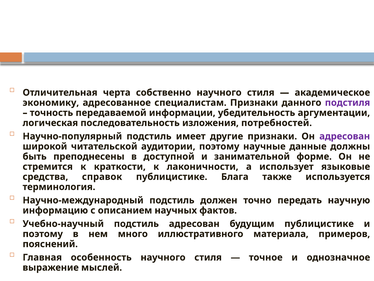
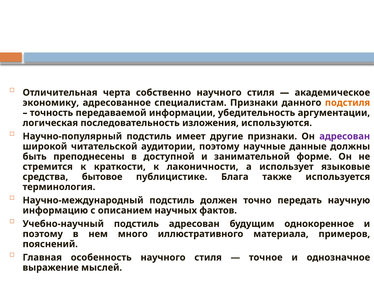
подстиля colour: purple -> orange
потребностей: потребностей -> используются
справок: справок -> бытовое
будущим публицистике: публицистике -> однокоренное
